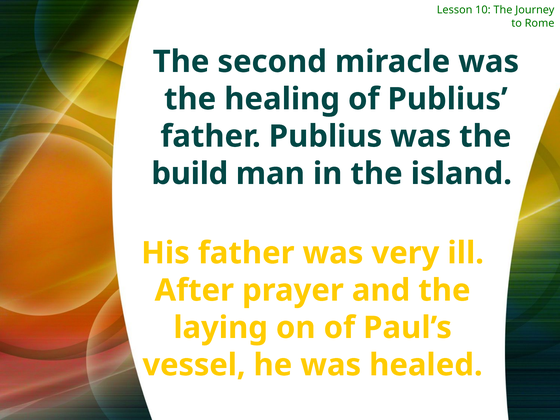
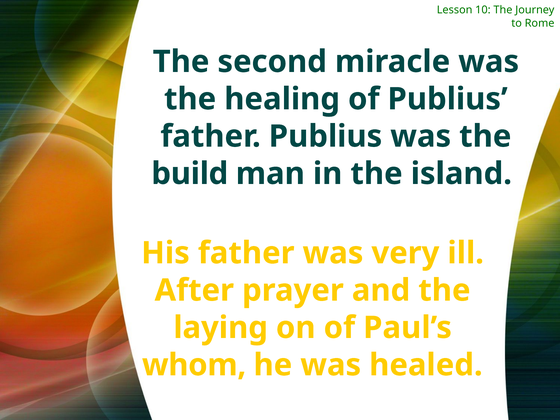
vessel: vessel -> whom
